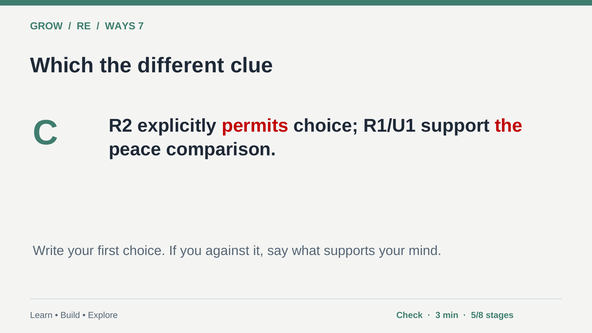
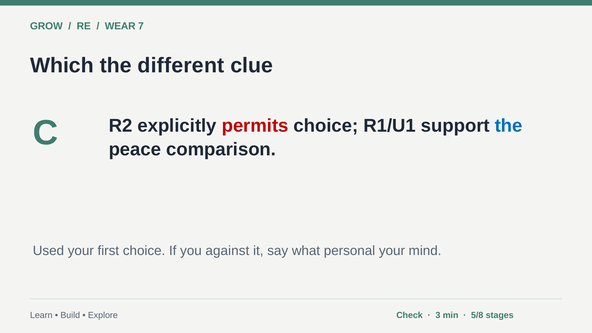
WAYS: WAYS -> WEAR
the at (509, 126) colour: red -> blue
Write: Write -> Used
supports: supports -> personal
